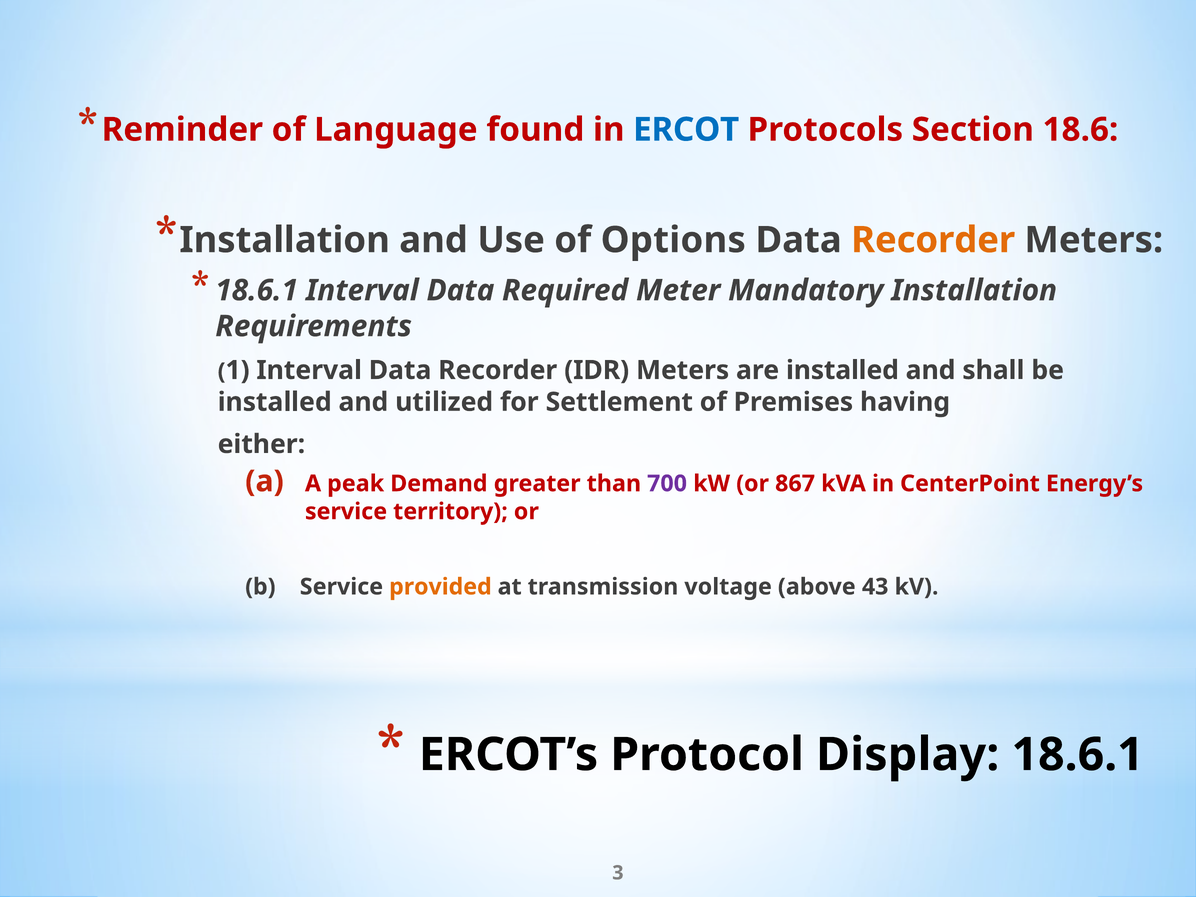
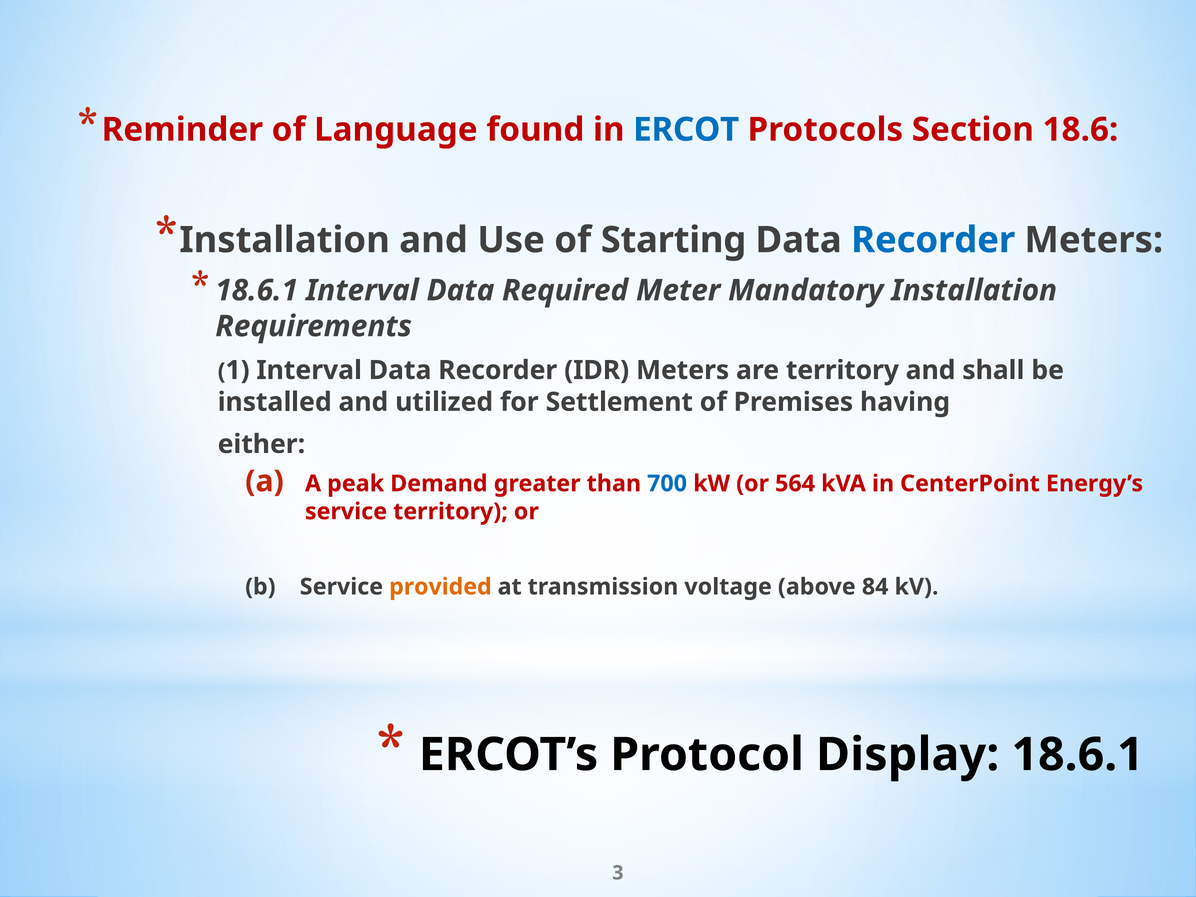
Options: Options -> Starting
Recorder at (933, 240) colour: orange -> blue
are installed: installed -> territory
700 colour: purple -> blue
867: 867 -> 564
43: 43 -> 84
